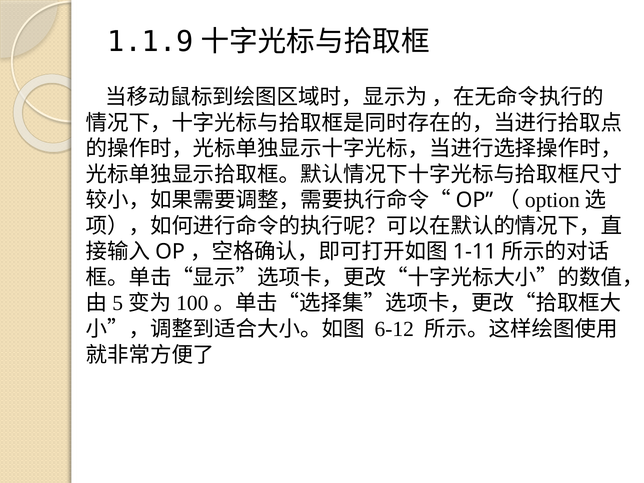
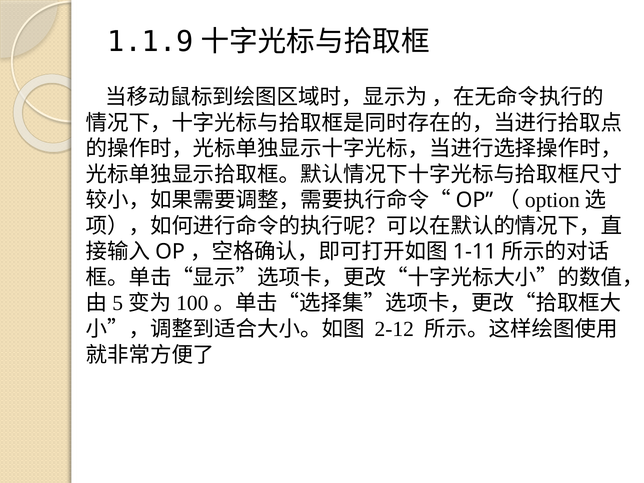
6-12: 6-12 -> 2-12
